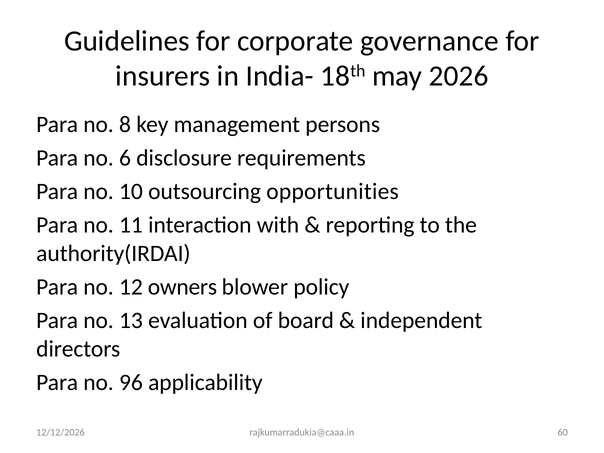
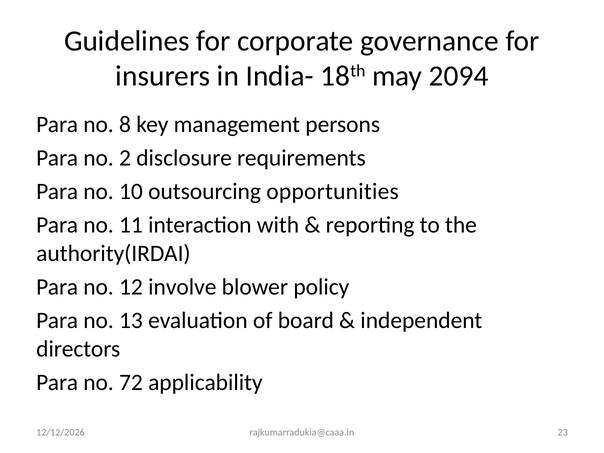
2026: 2026 -> 2094
6: 6 -> 2
owners: owners -> involve
96: 96 -> 72
60: 60 -> 23
